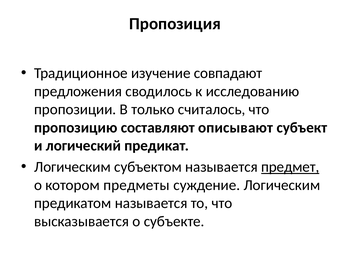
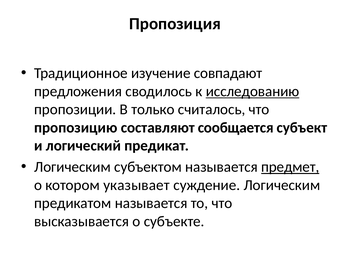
исследованию underline: none -> present
описывают: описывают -> сообщается
предметы: предметы -> указывает
